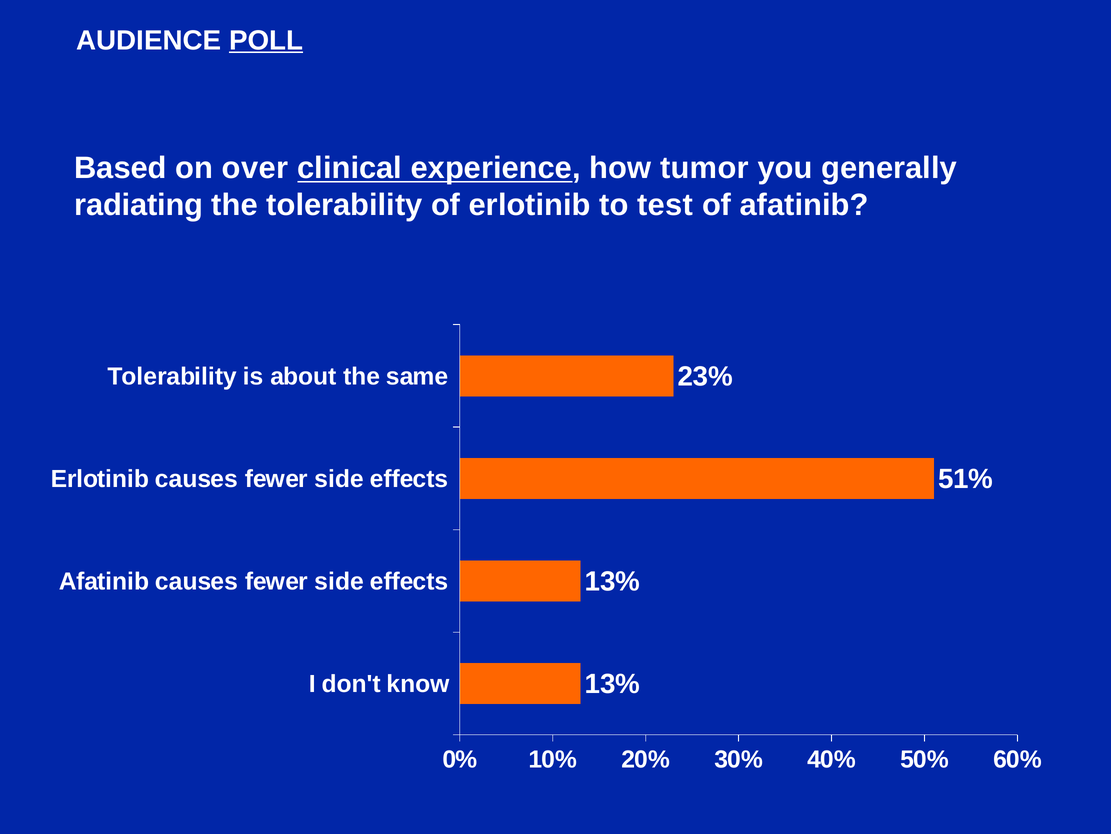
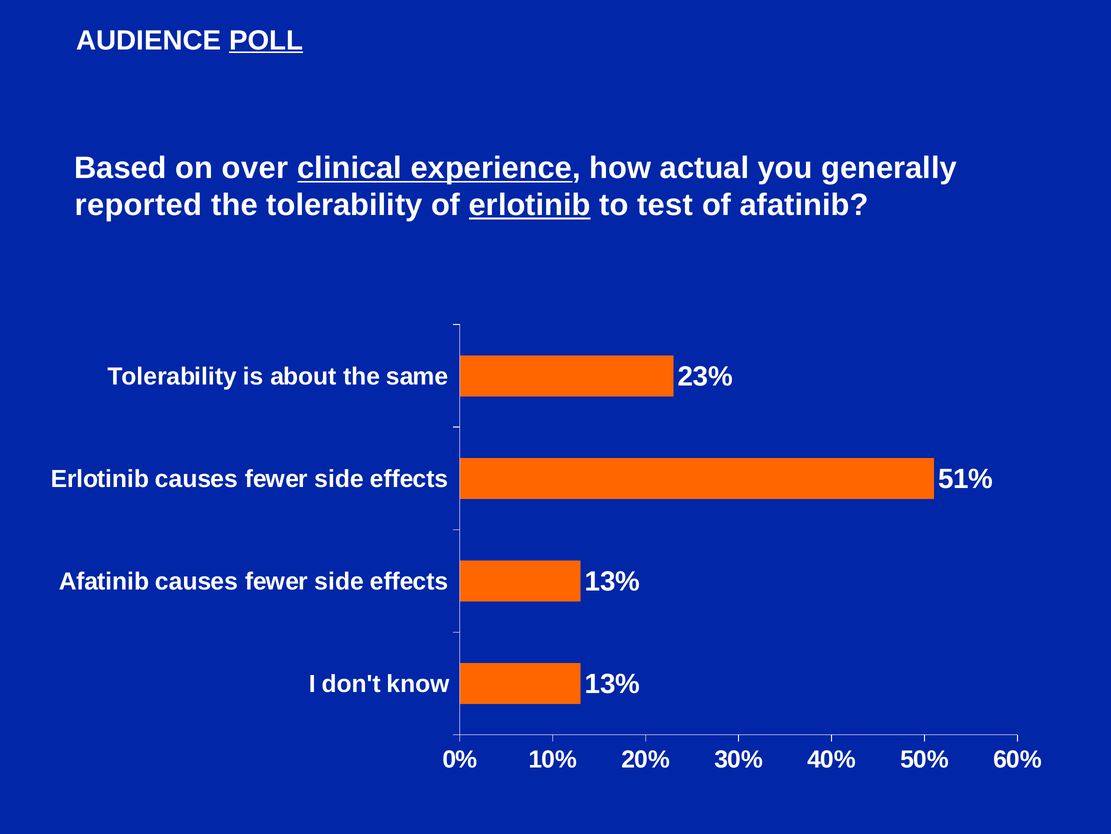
tumor: tumor -> actual
radiating: radiating -> reported
erlotinib at (530, 205) underline: none -> present
